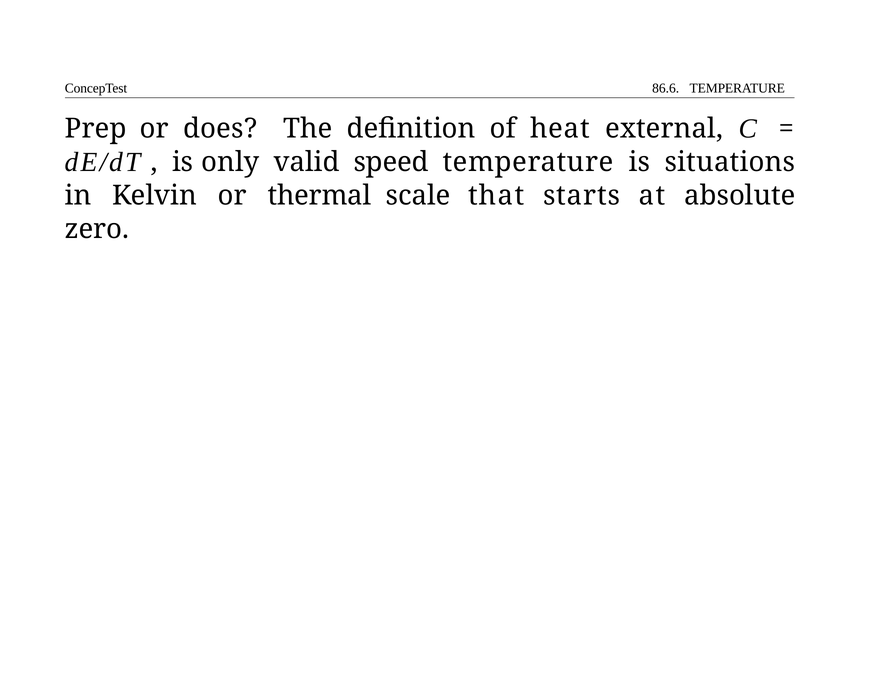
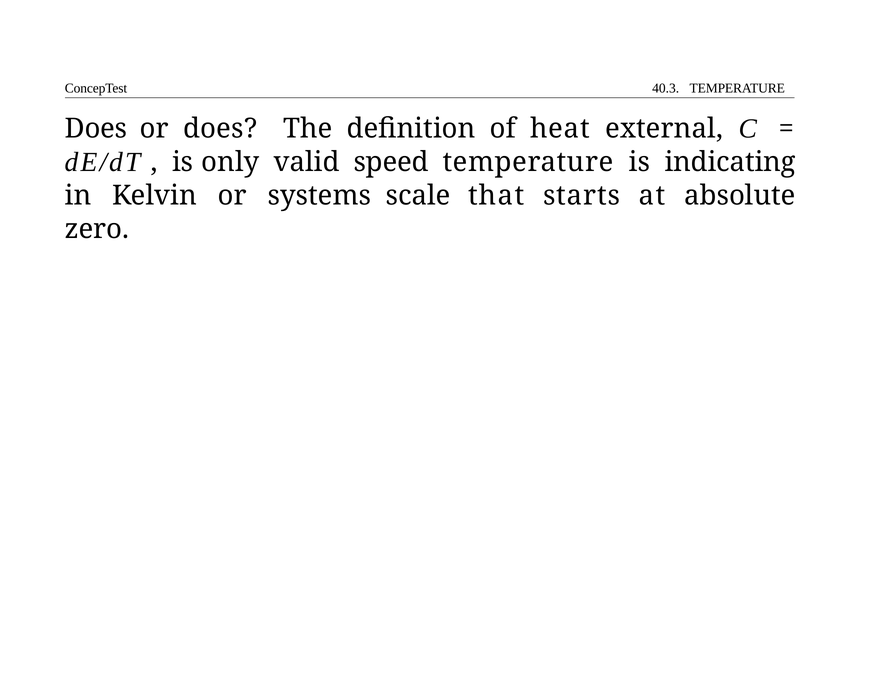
86.6: 86.6 -> 40.3
Prep at (96, 128): Prep -> Does
situations: situations -> indicating
thermal: thermal -> systems
